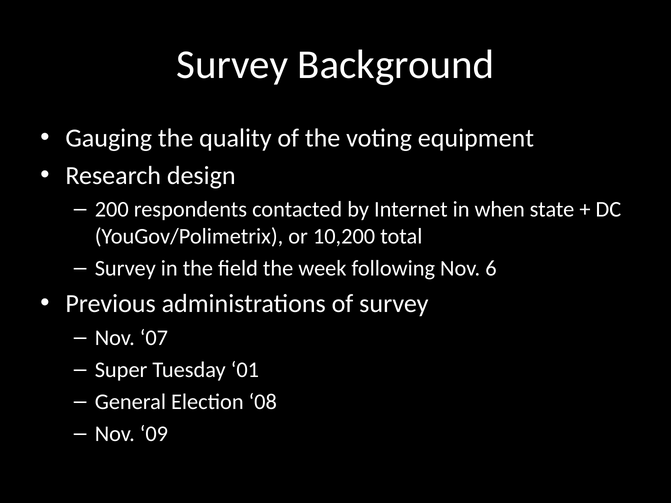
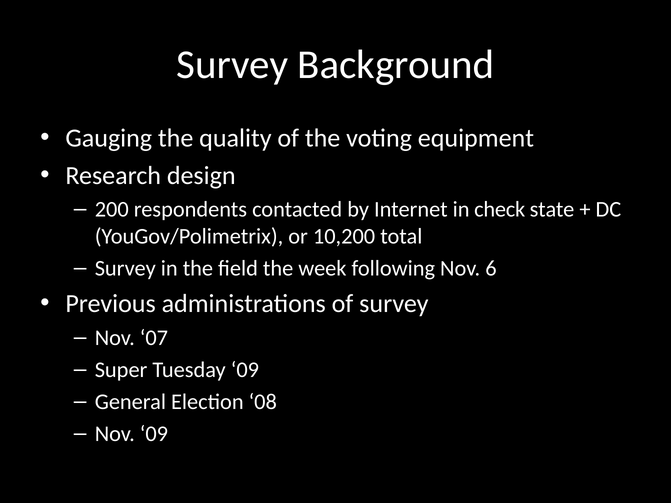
when: when -> check
Tuesday 01: 01 -> 09
